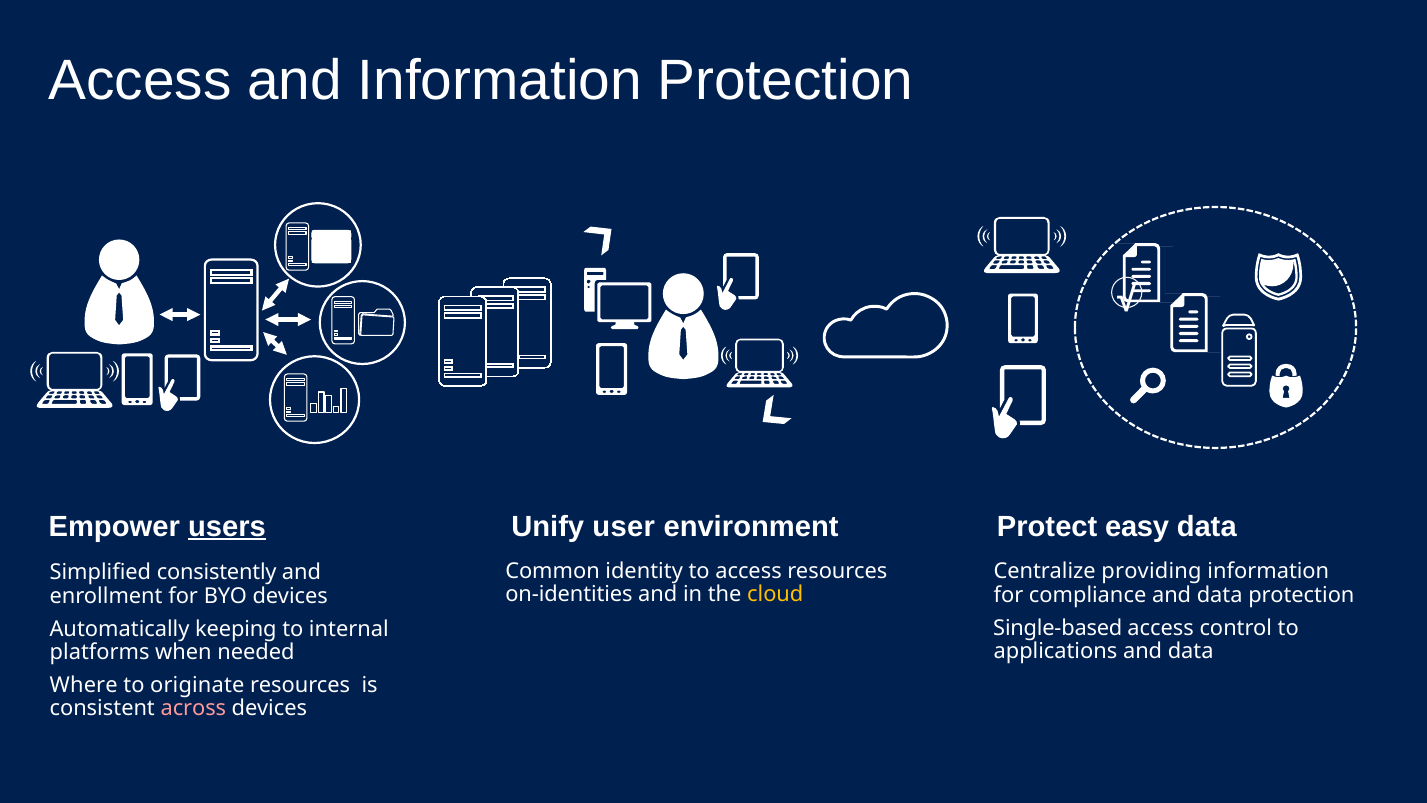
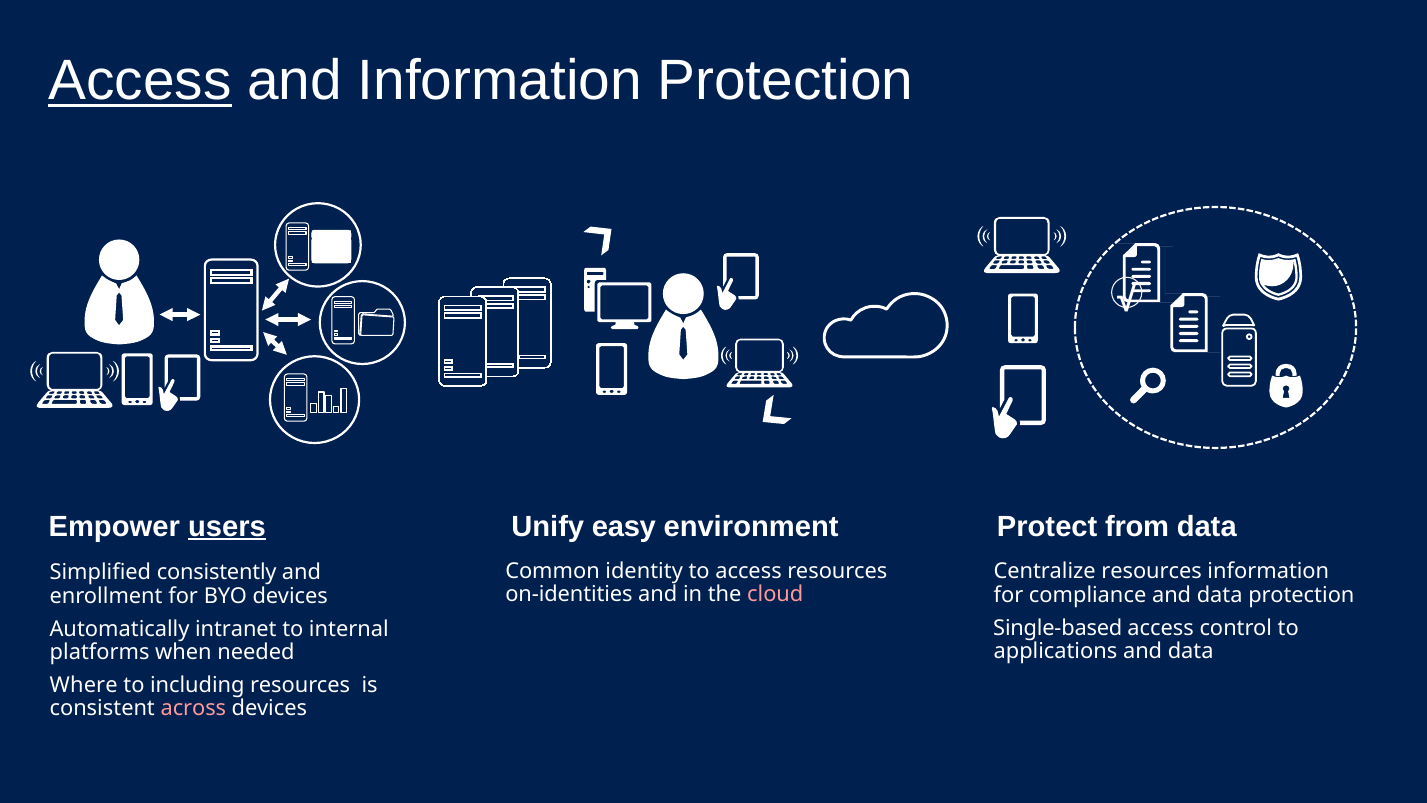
Access at (140, 81) underline: none -> present
user: user -> easy
easy: easy -> from
Centralize providing: providing -> resources
cloud colour: yellow -> pink
keeping: keeping -> intranet
originate: originate -> including
